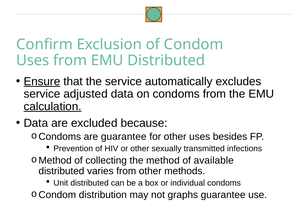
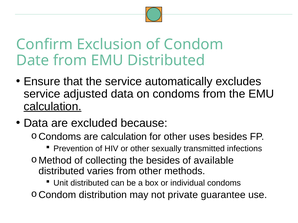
Uses at (33, 61): Uses -> Date
Ensure underline: present -> none
are guarantee: guarantee -> calculation
the method: method -> besides
graphs: graphs -> private
